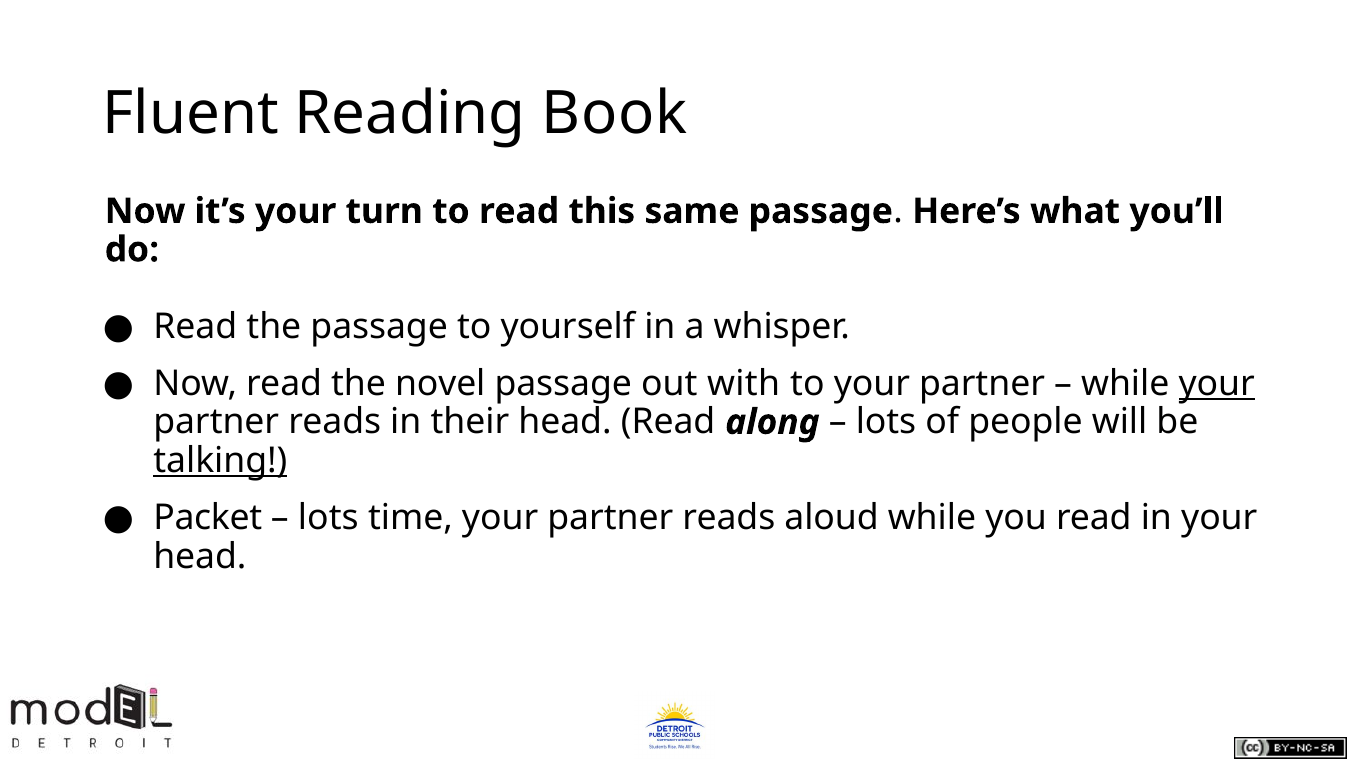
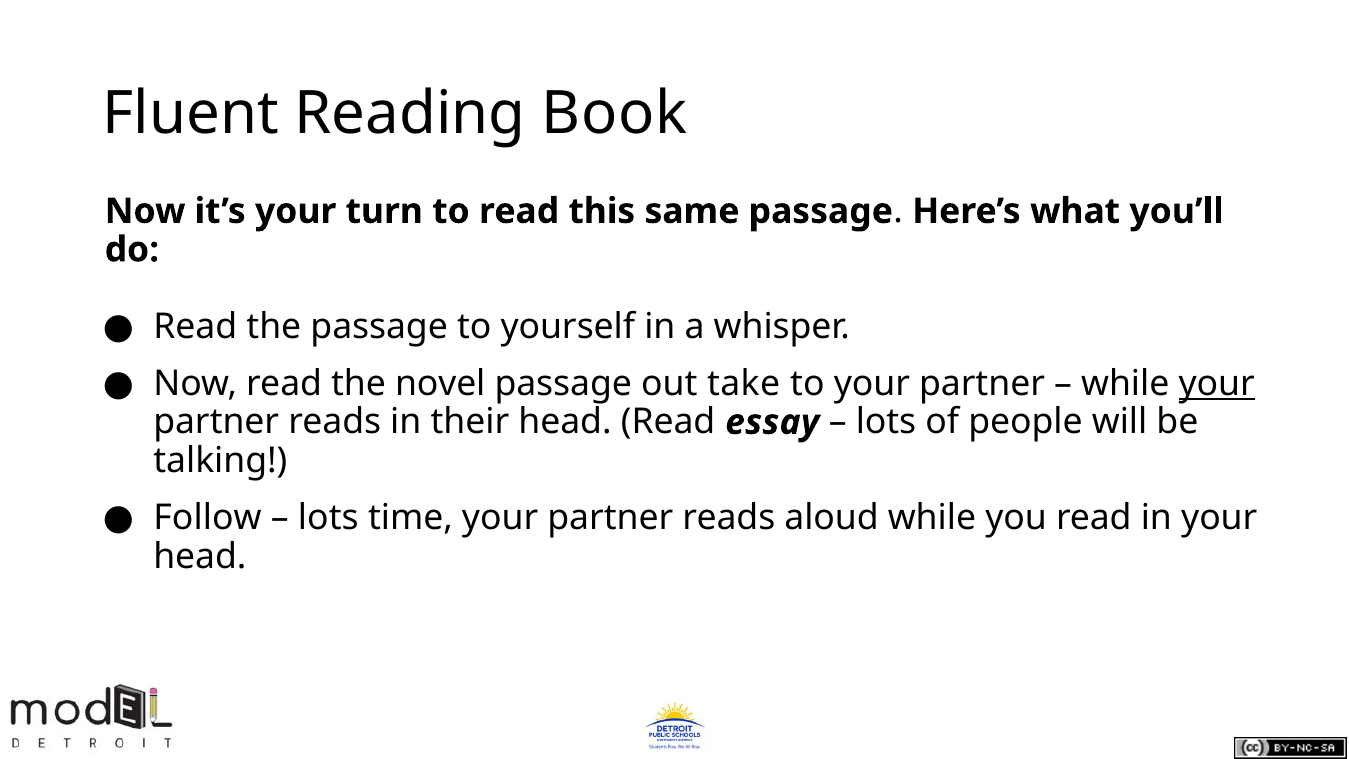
with: with -> take
along: along -> essay
talking underline: present -> none
Packet: Packet -> Follow
